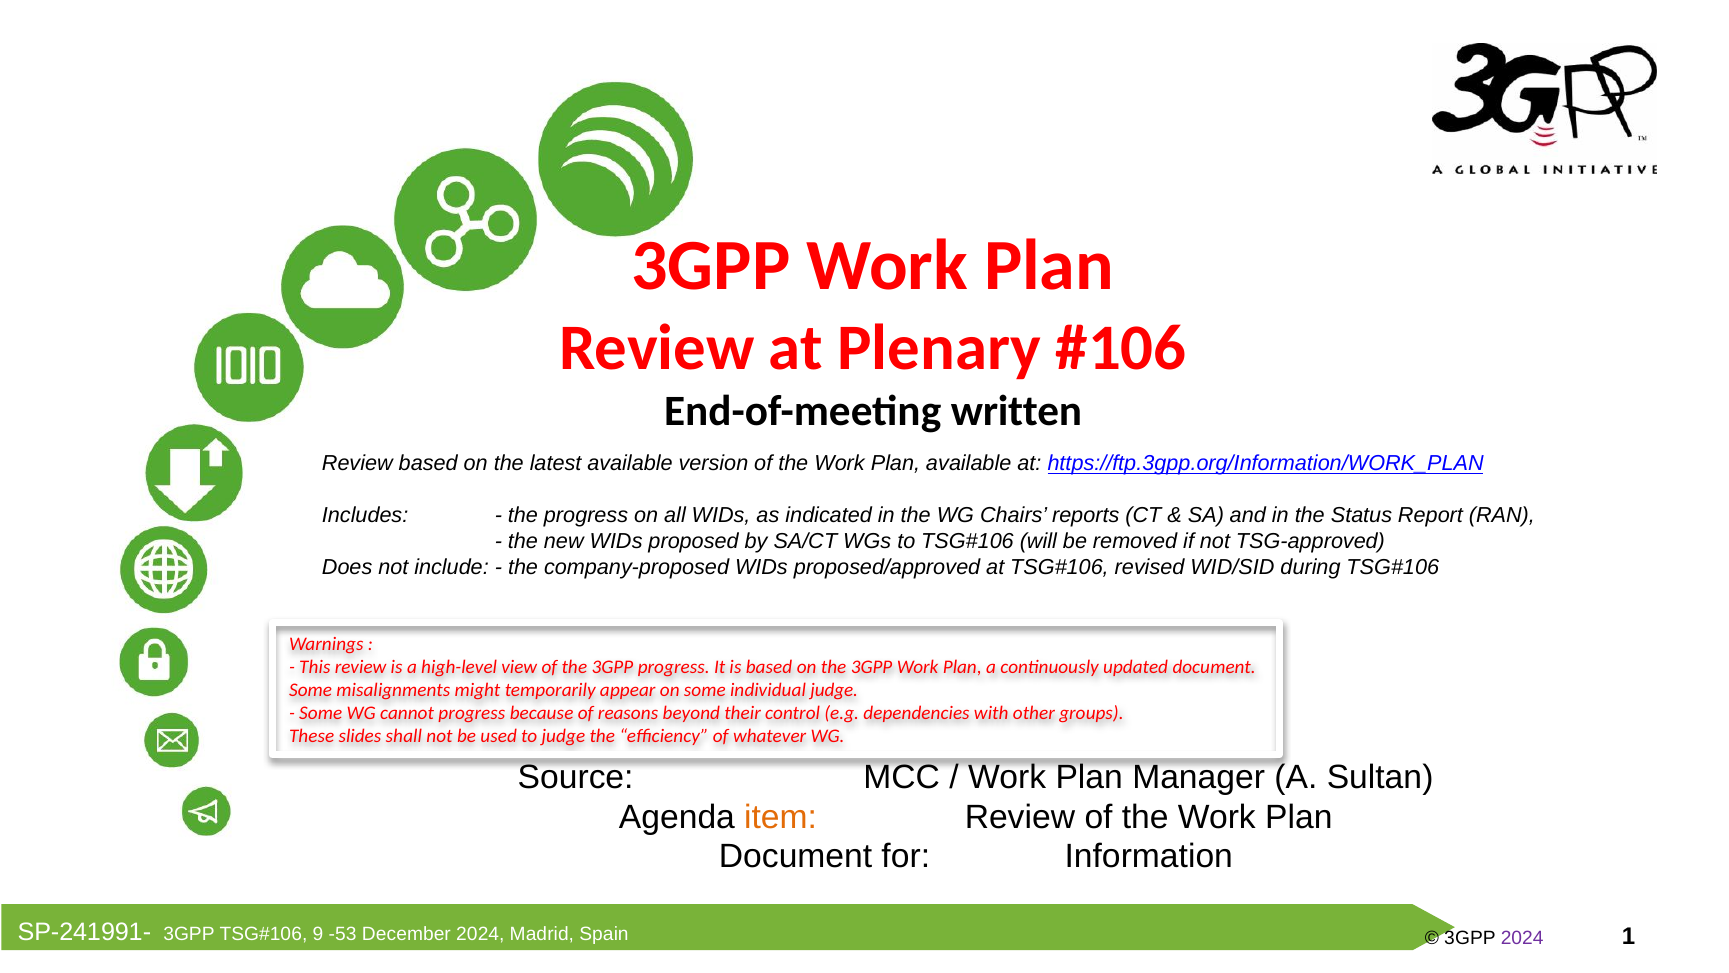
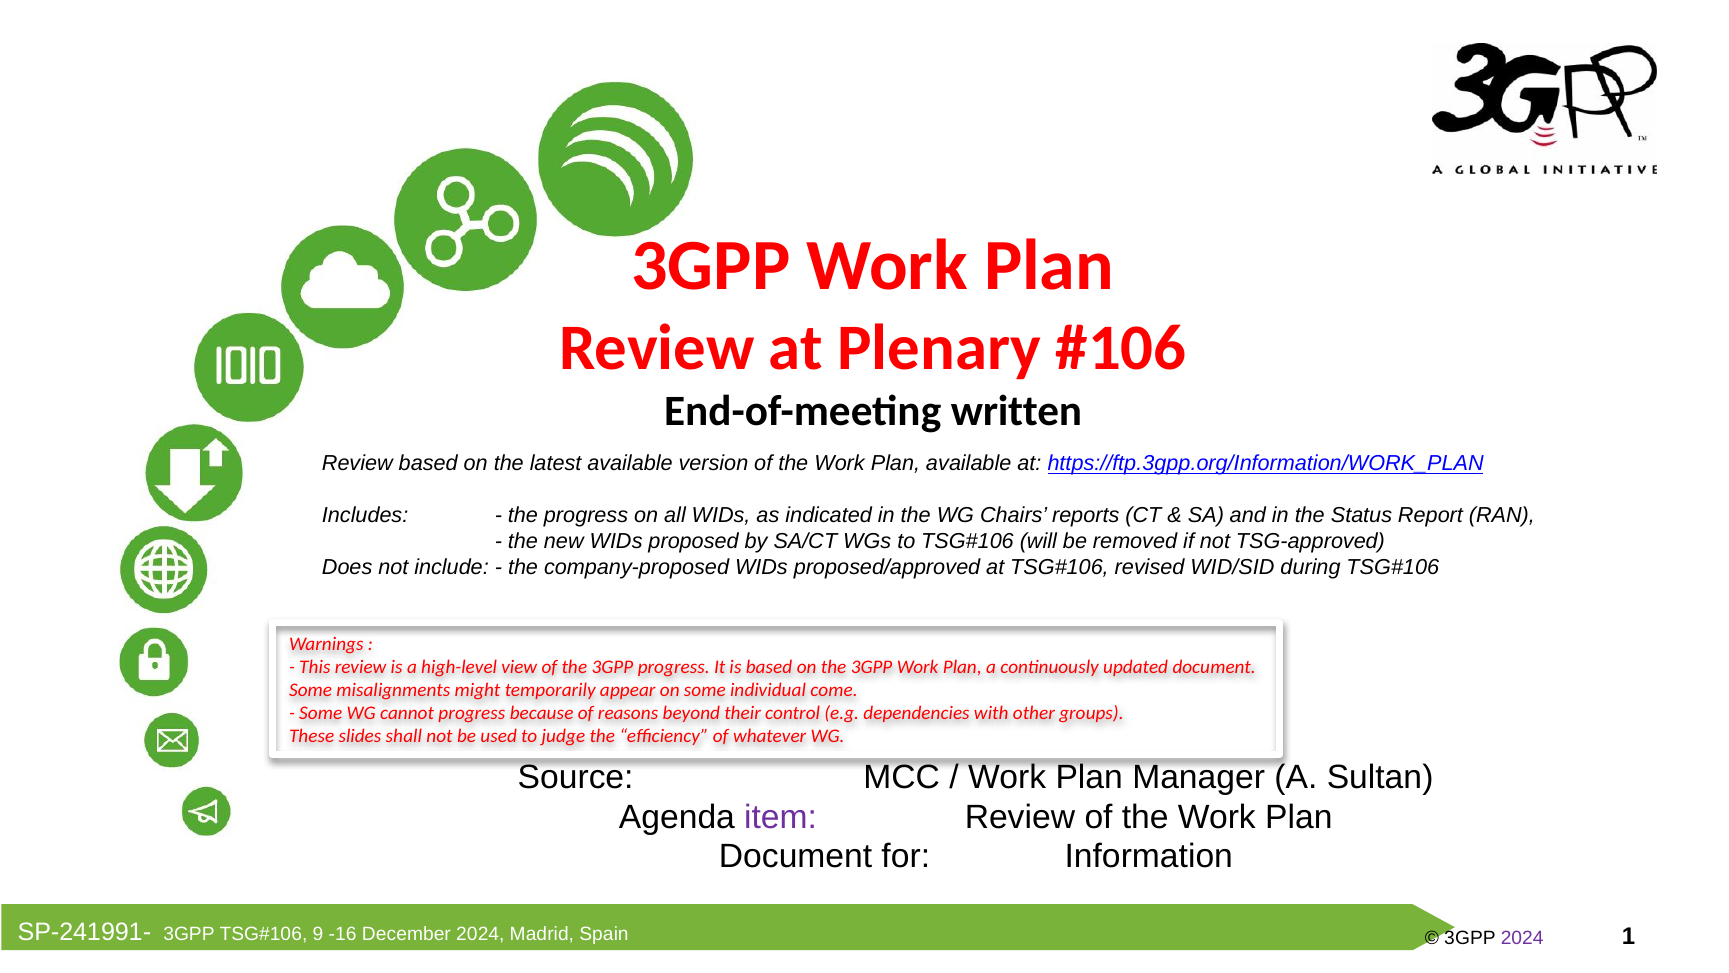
individual judge: judge -> come
item colour: orange -> purple
-53: -53 -> -16
